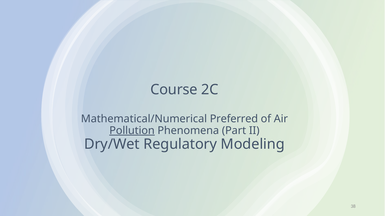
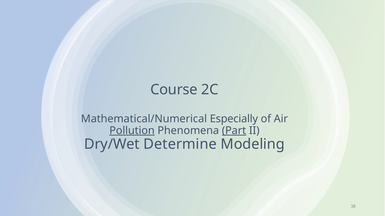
Preferred: Preferred -> Especially
Part underline: none -> present
Regulatory: Regulatory -> Determine
